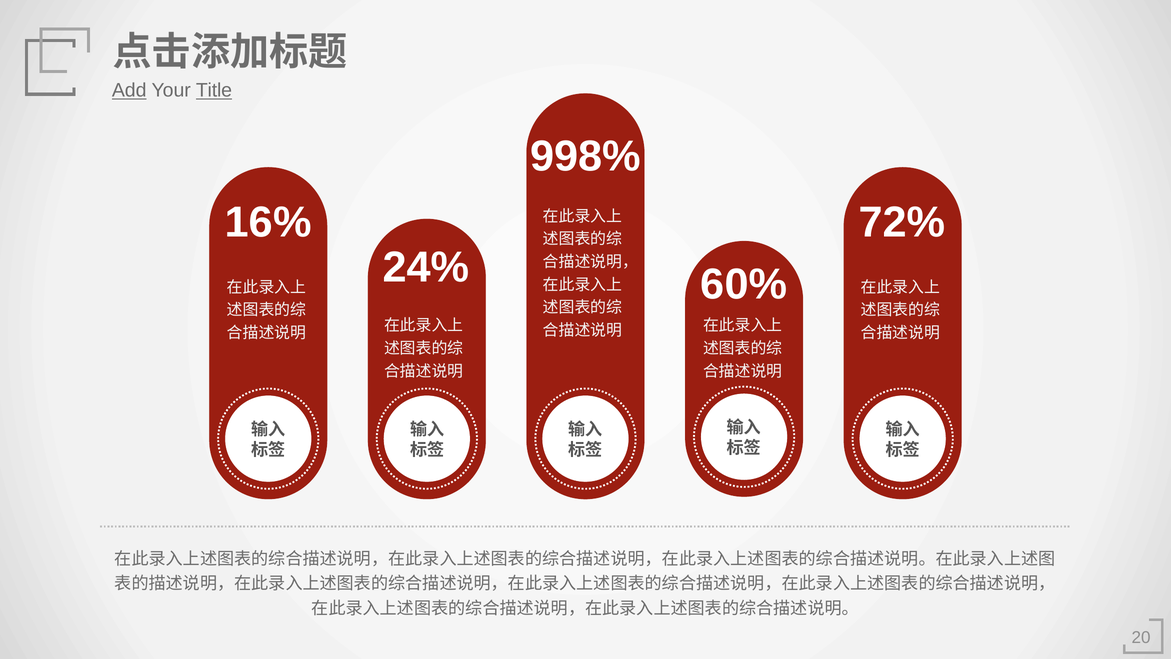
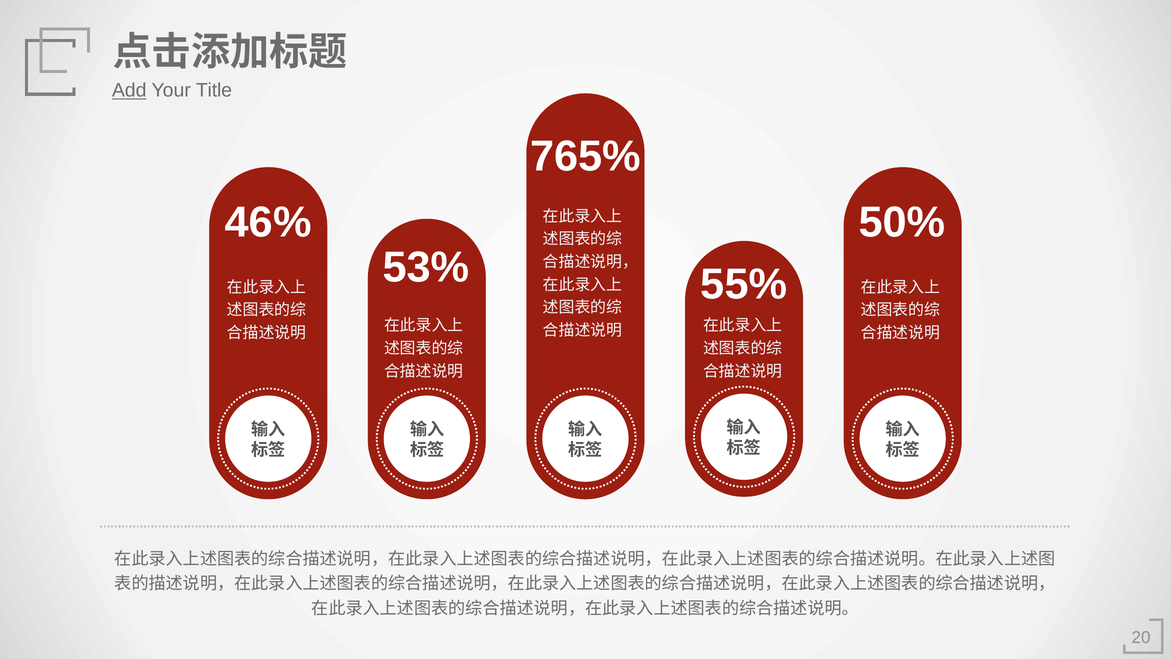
Title underline: present -> none
998%: 998% -> 765%
16%: 16% -> 46%
72%: 72% -> 50%
24%: 24% -> 53%
60%: 60% -> 55%
